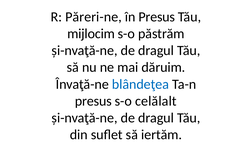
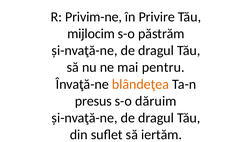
Păreri-ne: Păreri-ne -> Privim-ne
în Presus: Presus -> Privire
dăruim: dăruim -> pentru
blândeţea colour: blue -> orange
celălalt: celălalt -> dăruim
